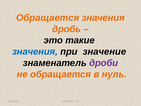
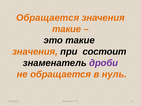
дробь at (67, 29): дробь -> такие
значения at (35, 52) colour: blue -> orange
значение: значение -> состоит
